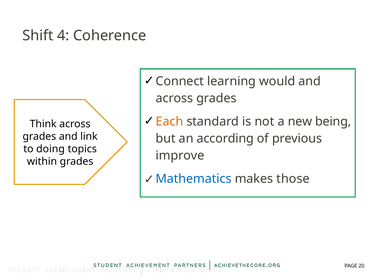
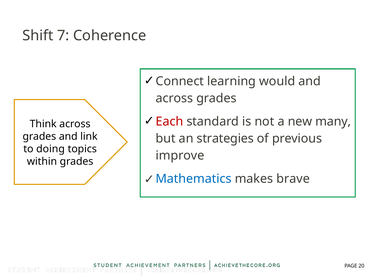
4: 4 -> 7
Each colour: orange -> red
being: being -> many
according: according -> strategies
those: those -> brave
